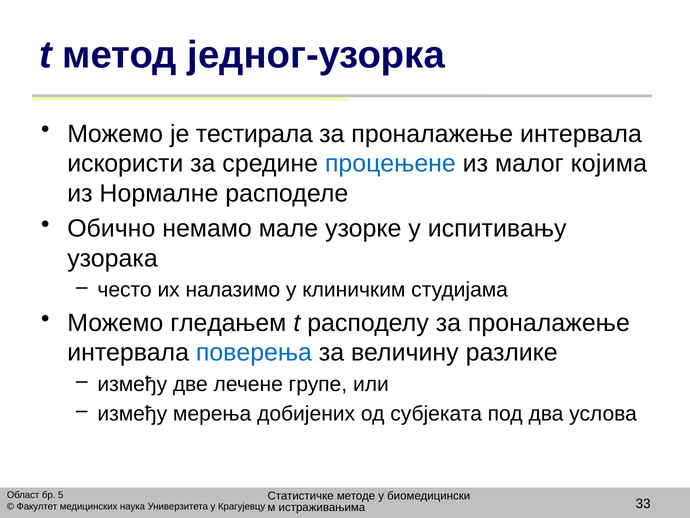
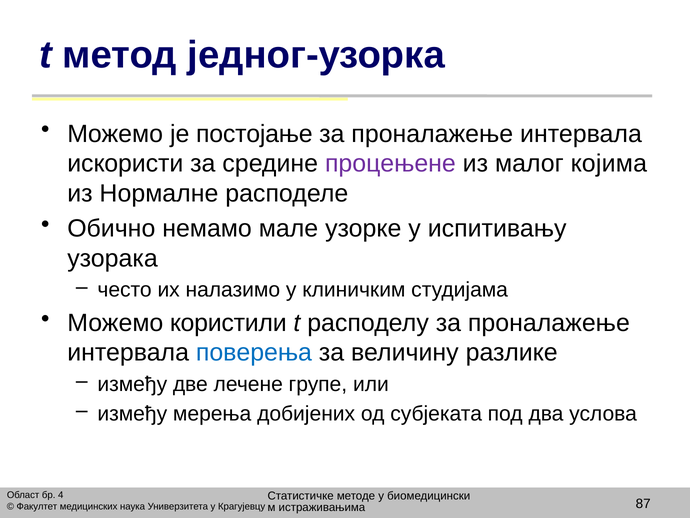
тестирала: тестирала -> постојање
процењене colour: blue -> purple
гледањем: гледањем -> користили
5: 5 -> 4
33: 33 -> 87
